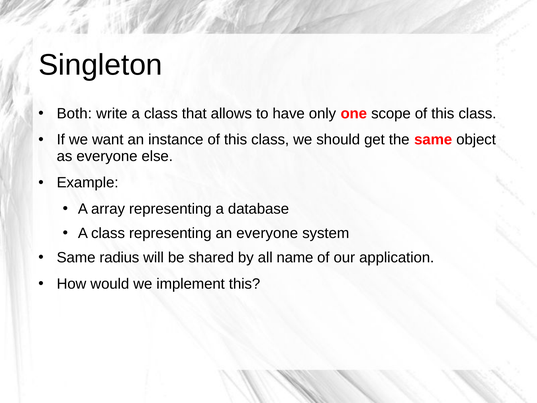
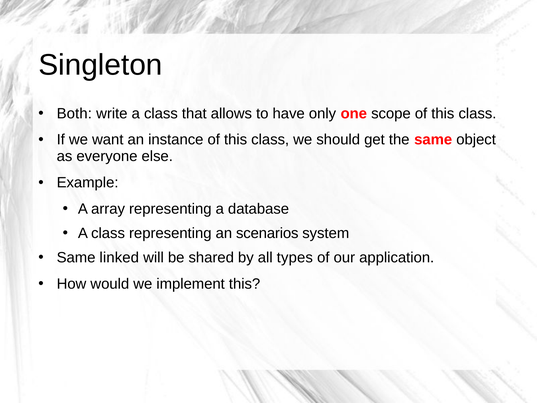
an everyone: everyone -> scenarios
radius: radius -> linked
name: name -> types
